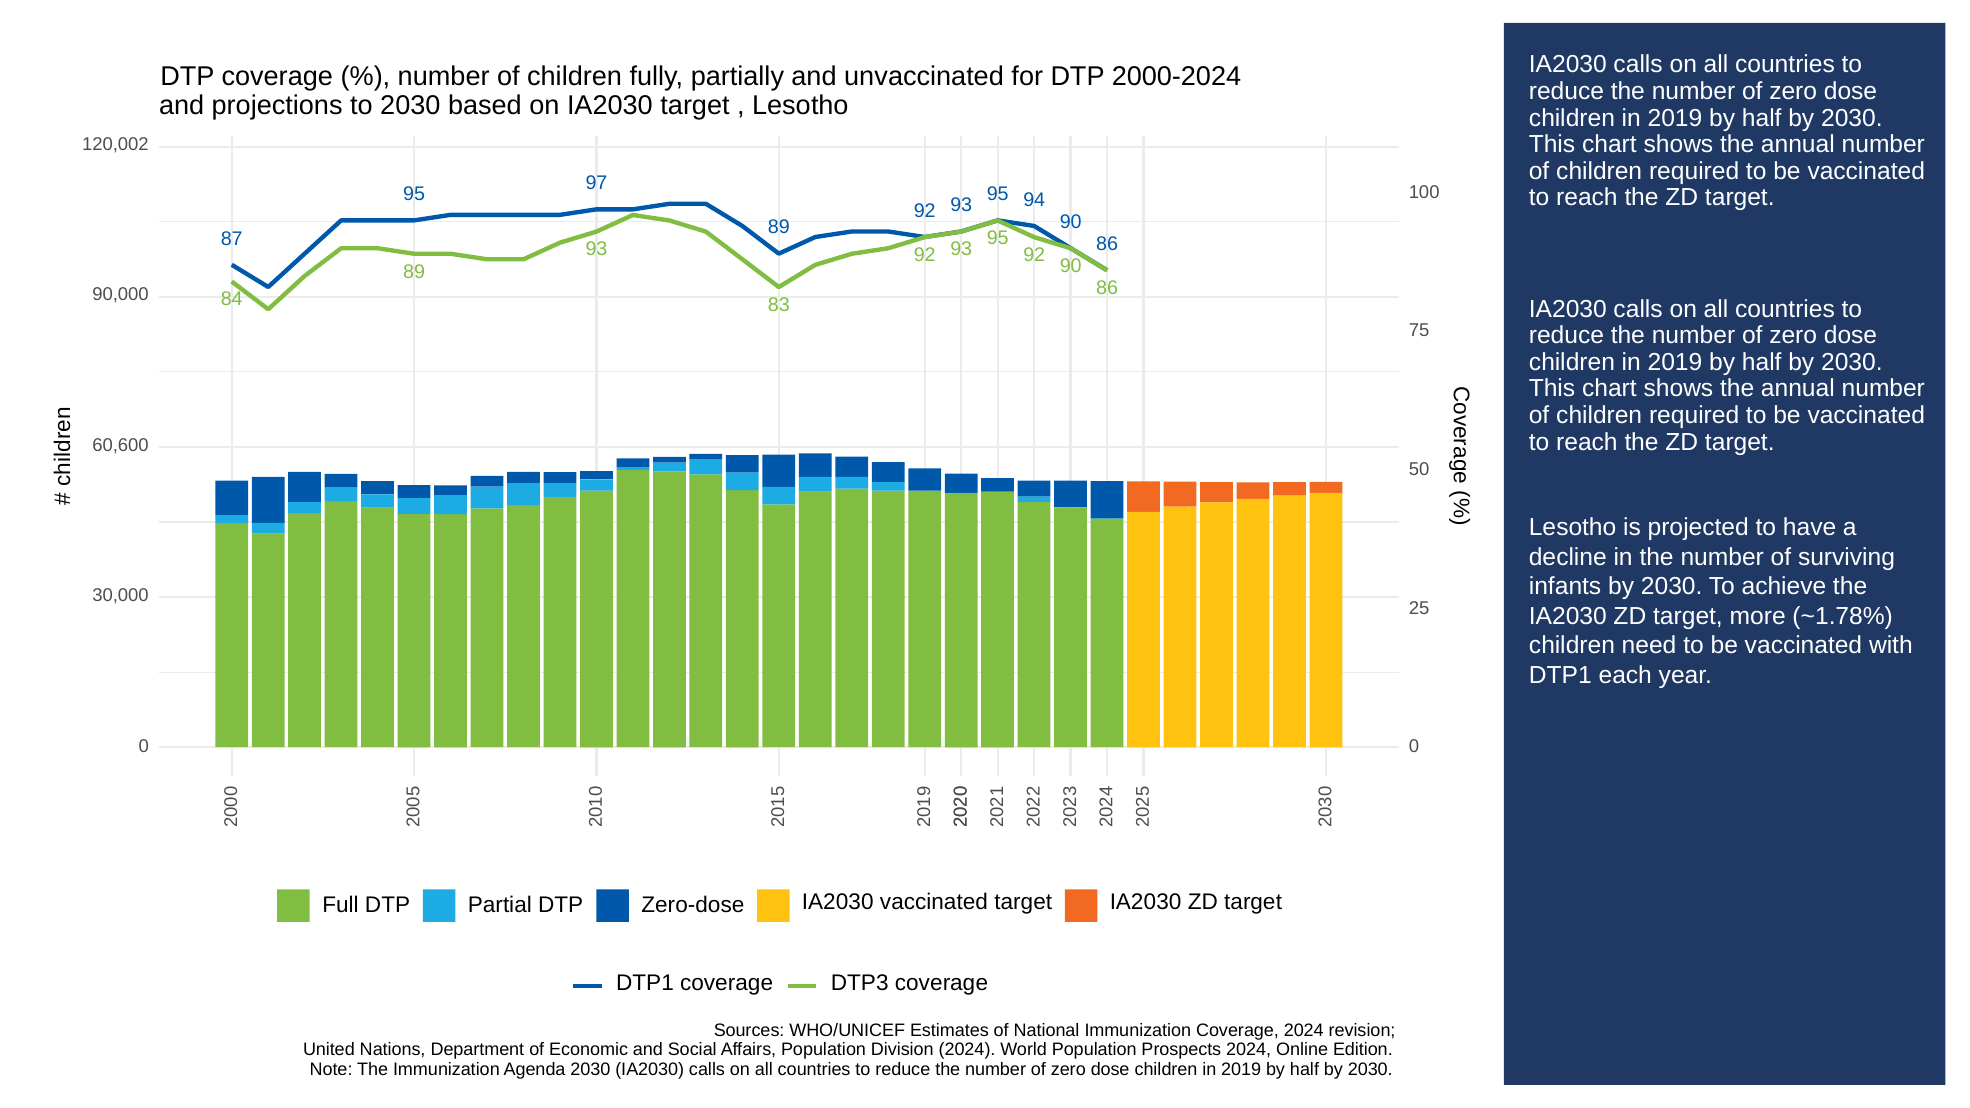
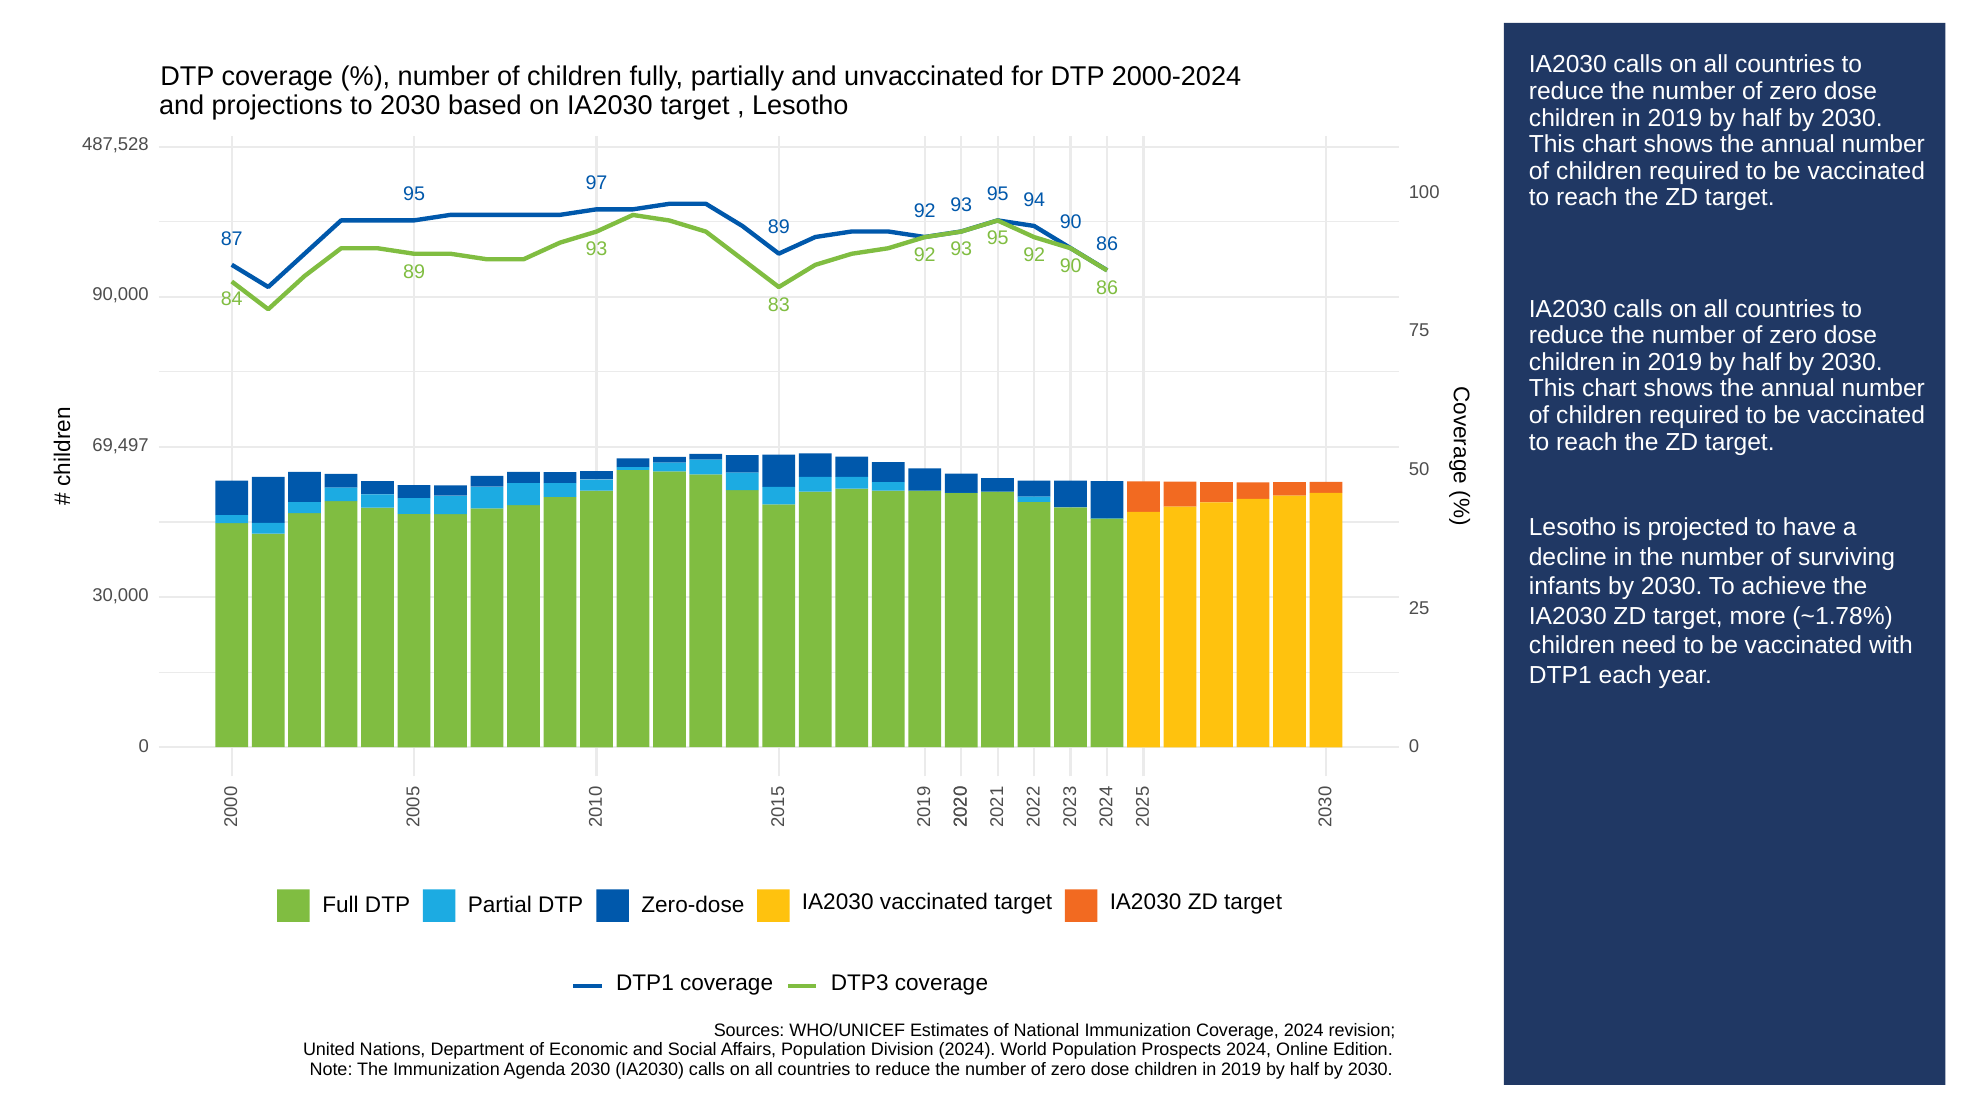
120,002: 120,002 -> 487,528
60,600: 60,600 -> 69,497
